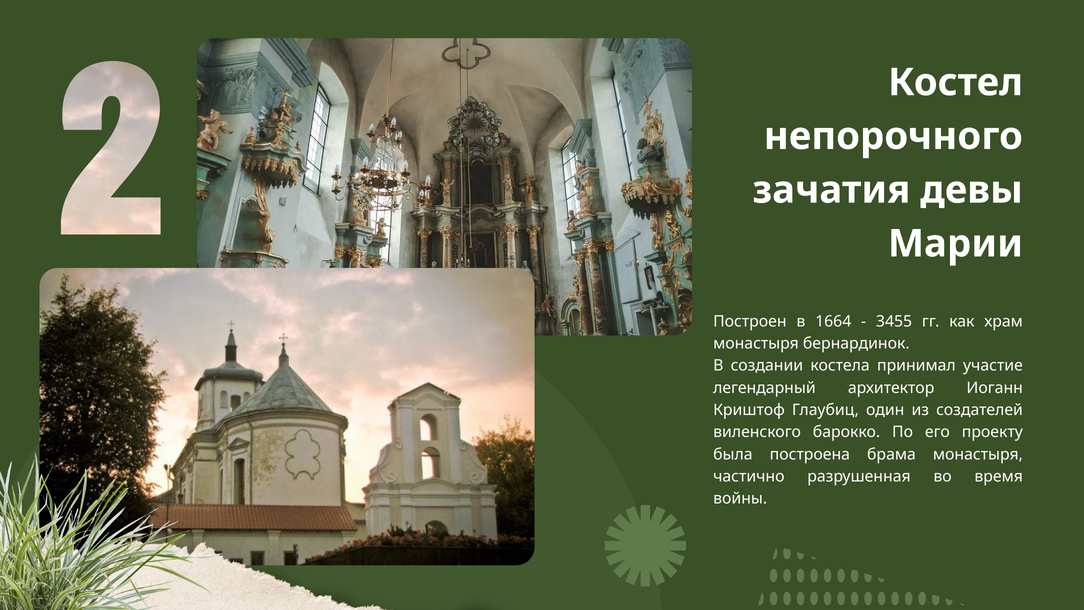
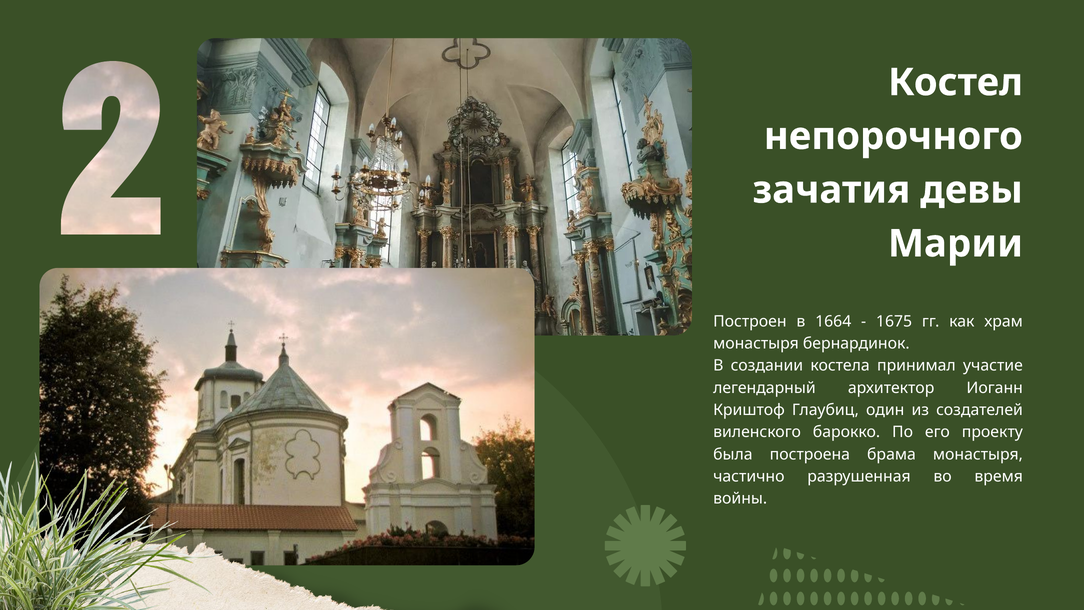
3455: 3455 -> 1675
